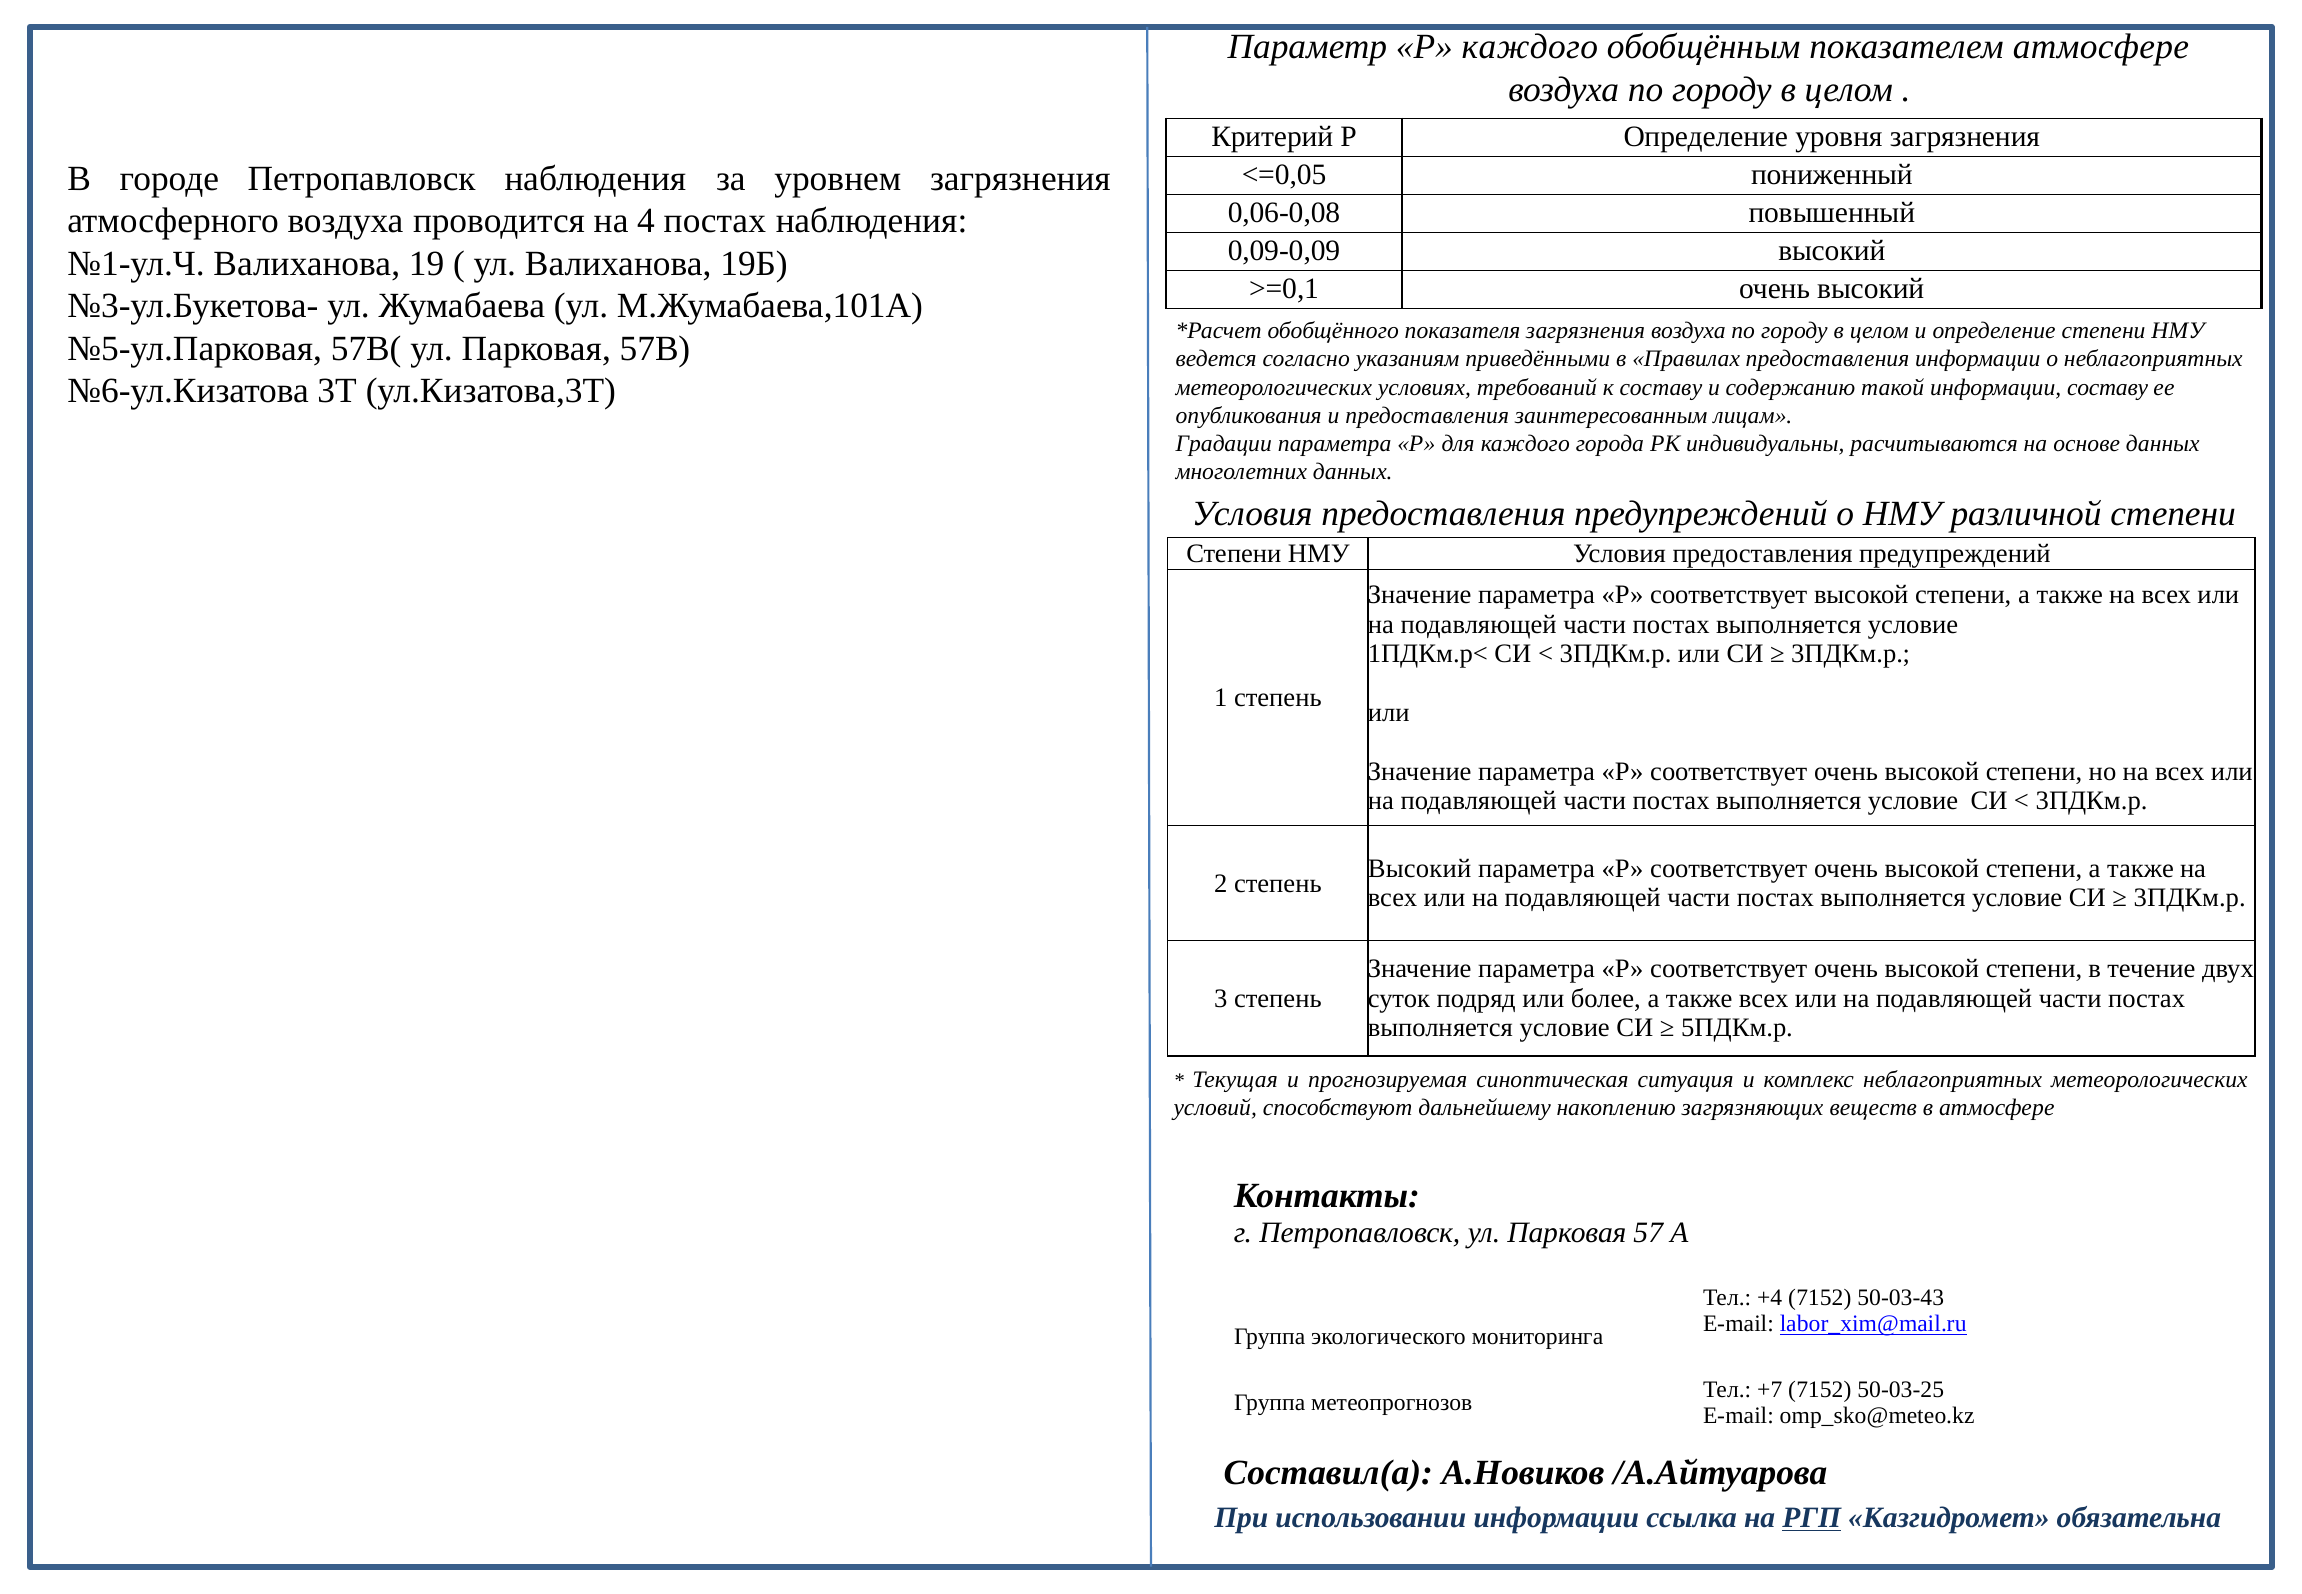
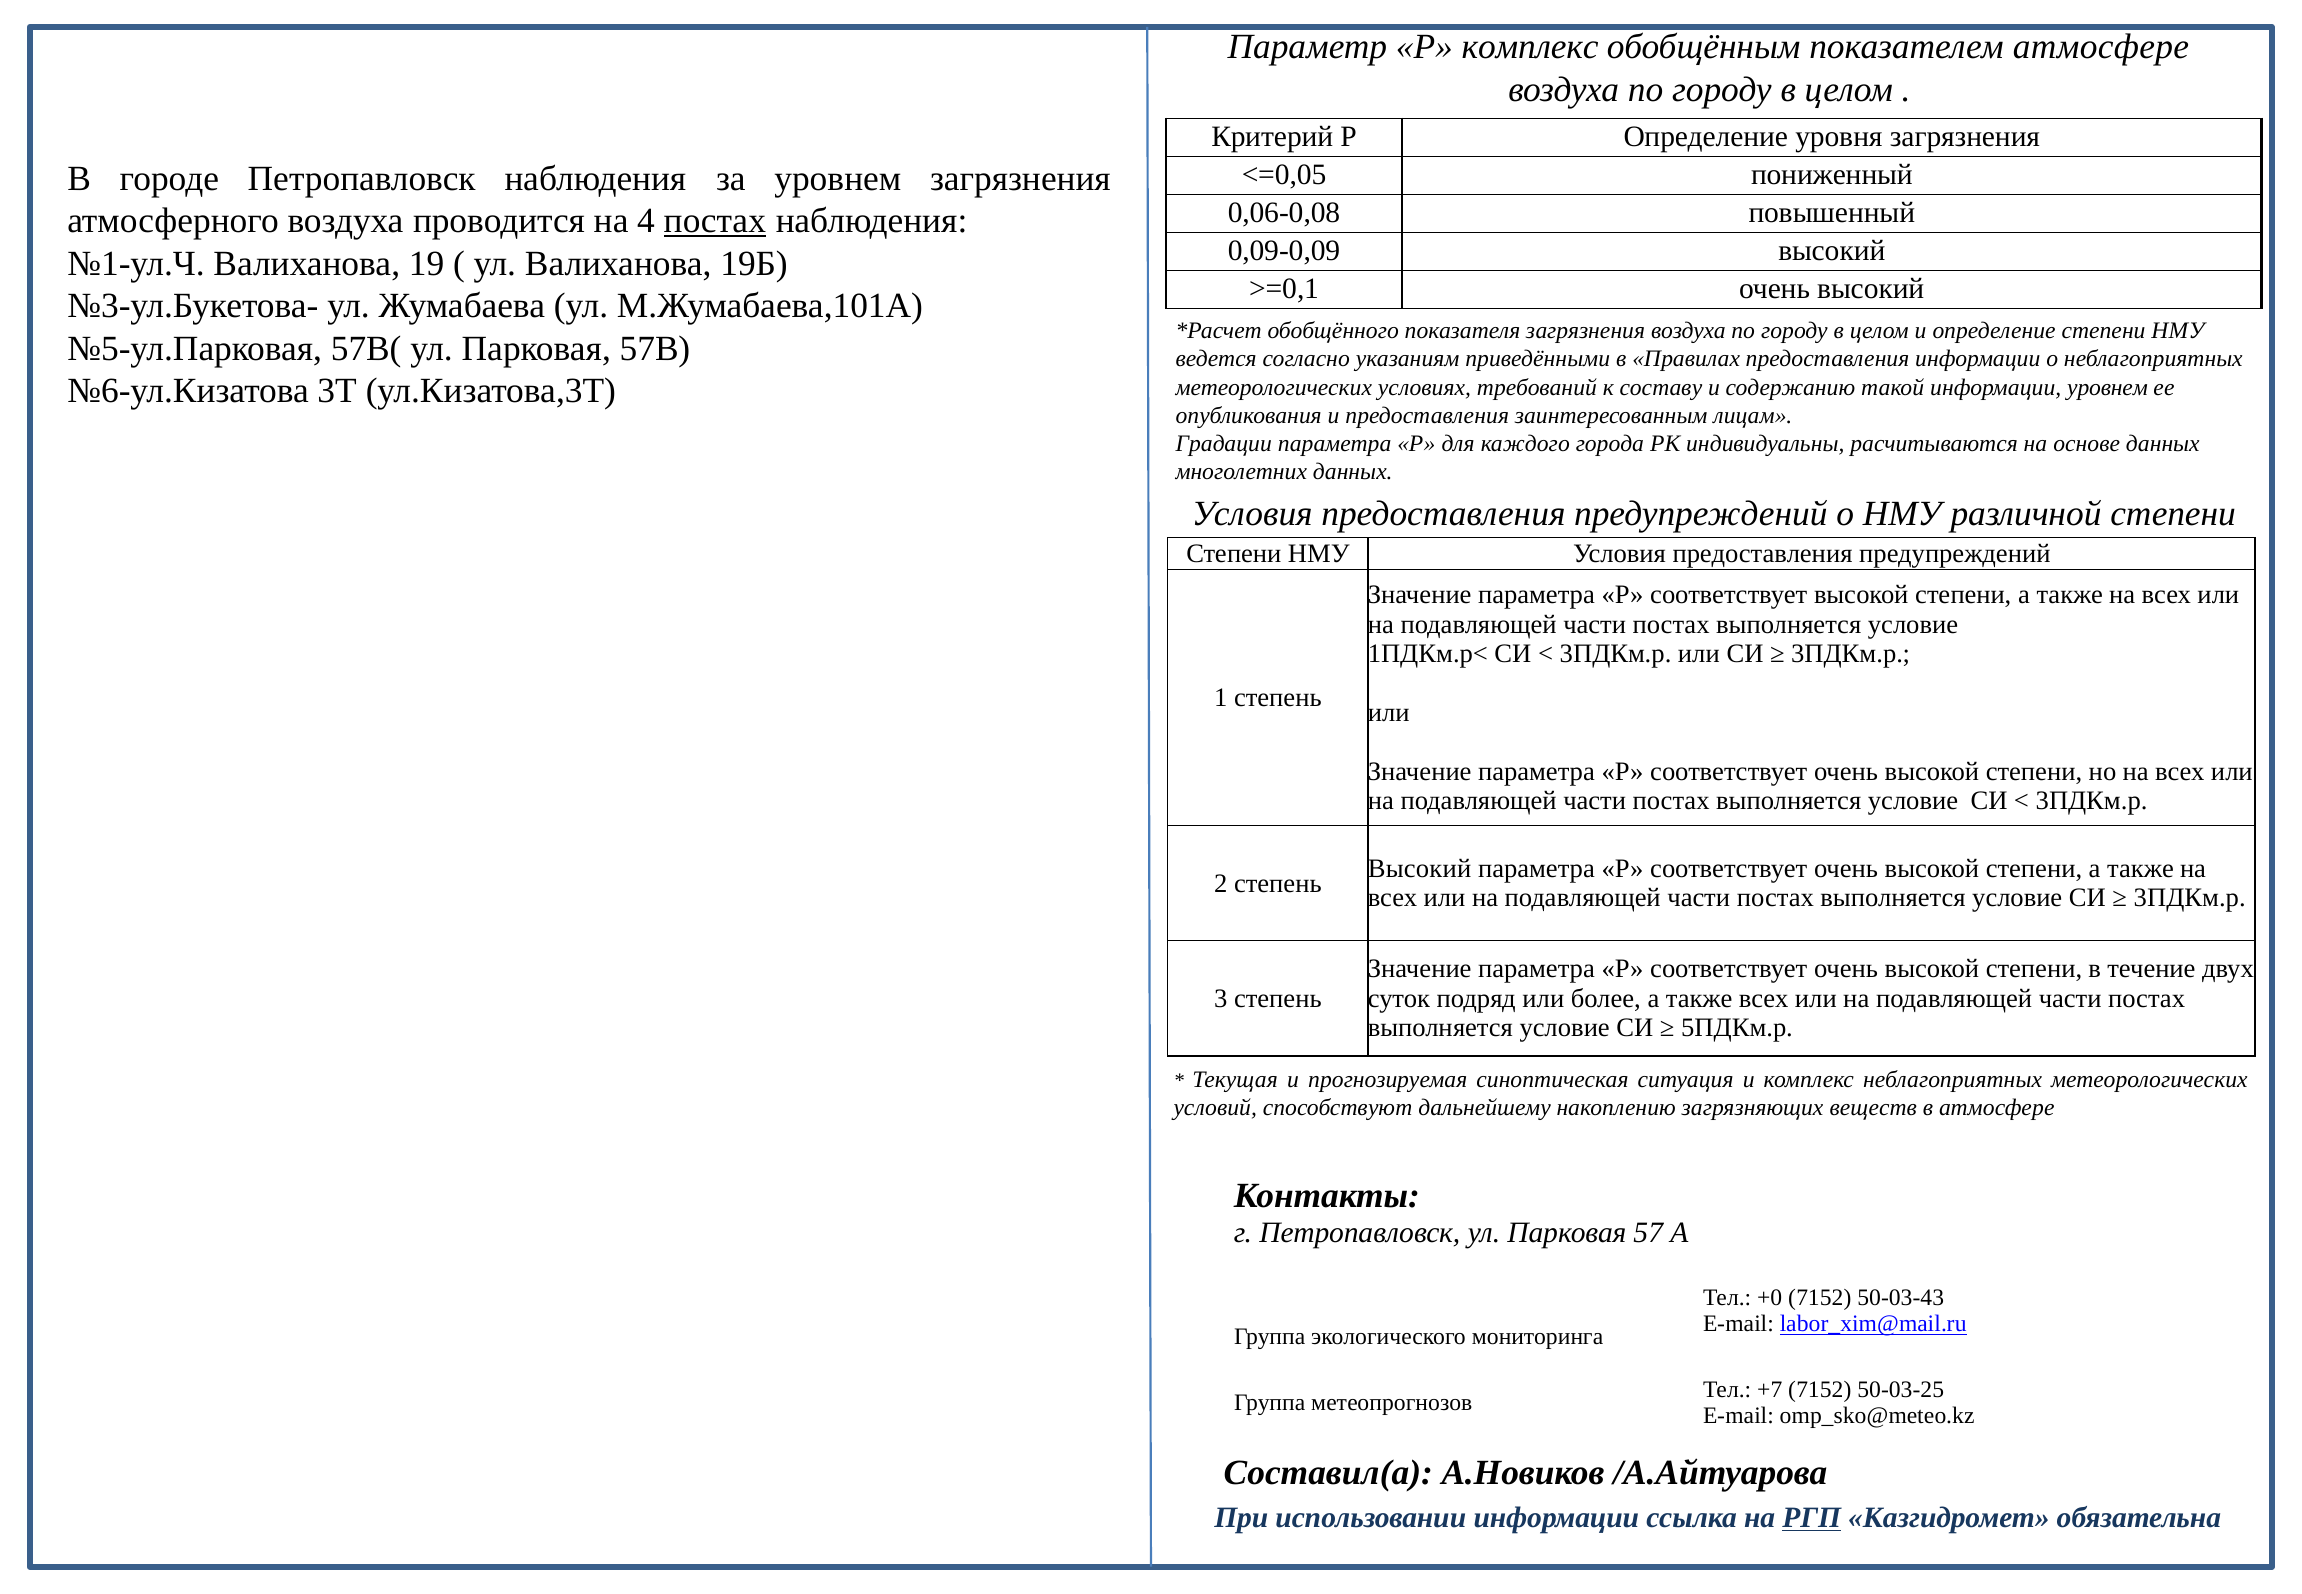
Р каждого: каждого -> комплекс
постах at (715, 221) underline: none -> present
информации составу: составу -> уровнем
+4: +4 -> +0
